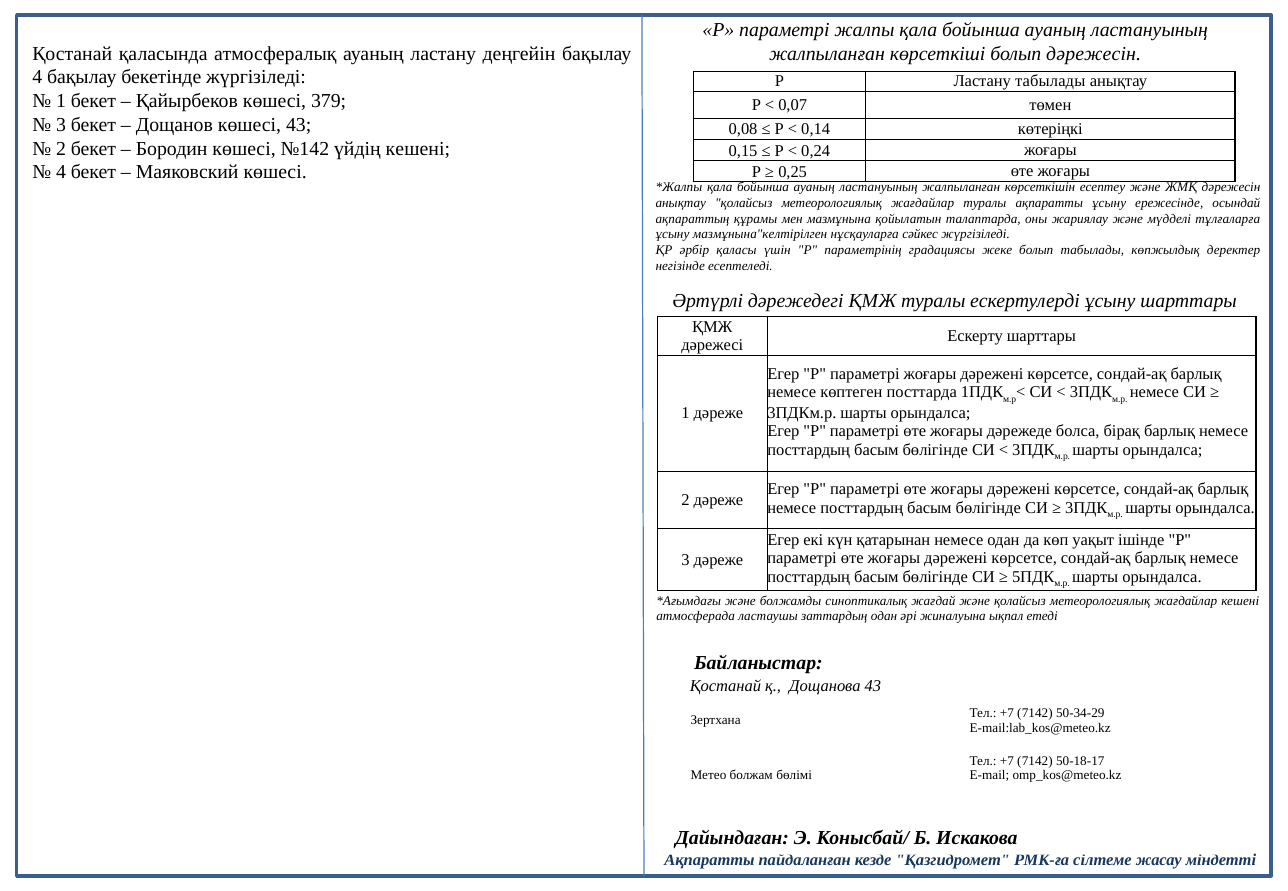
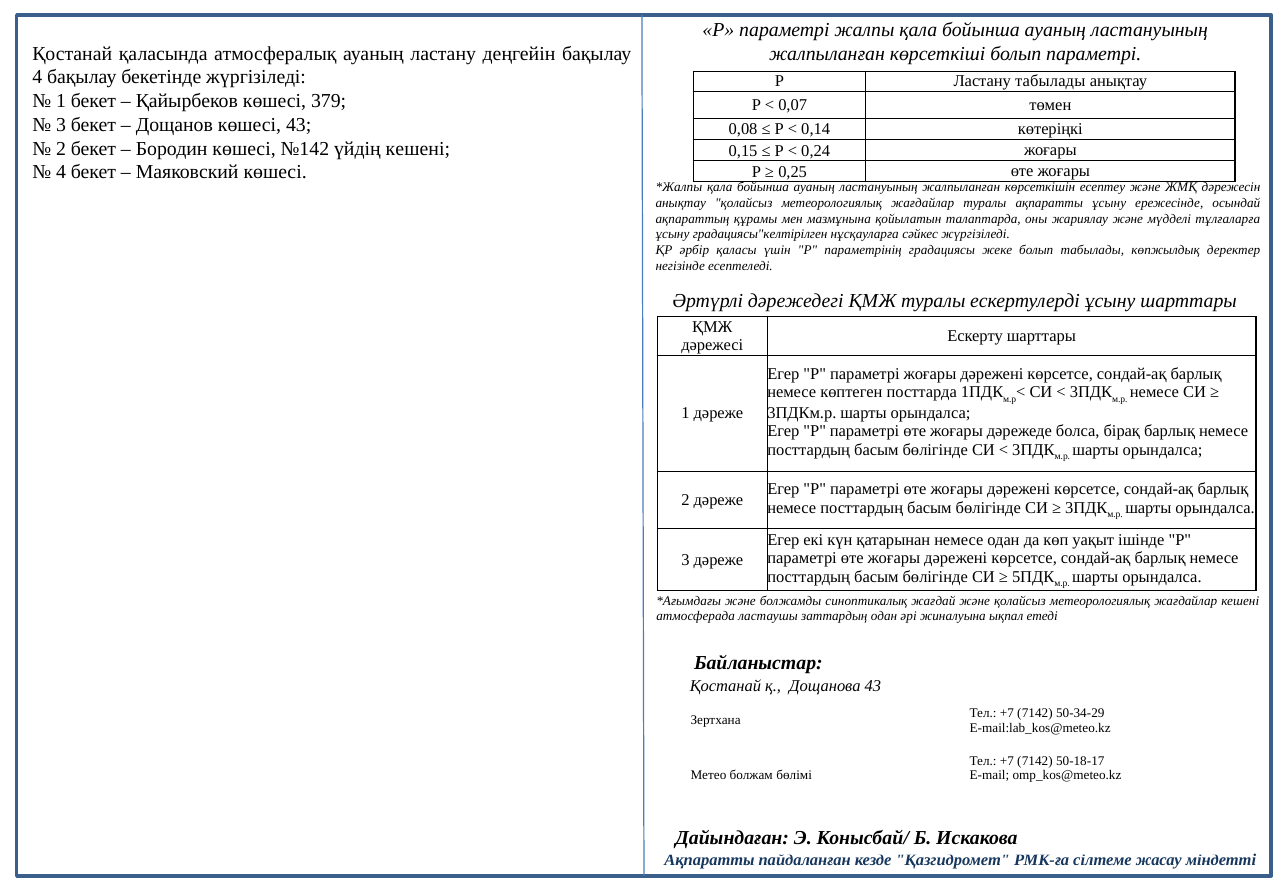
болып дәрежесін: дәрежесін -> параметрі
мазмұнына"келтірілген: мазмұнына"келтірілген -> градациясы"келтірілген
